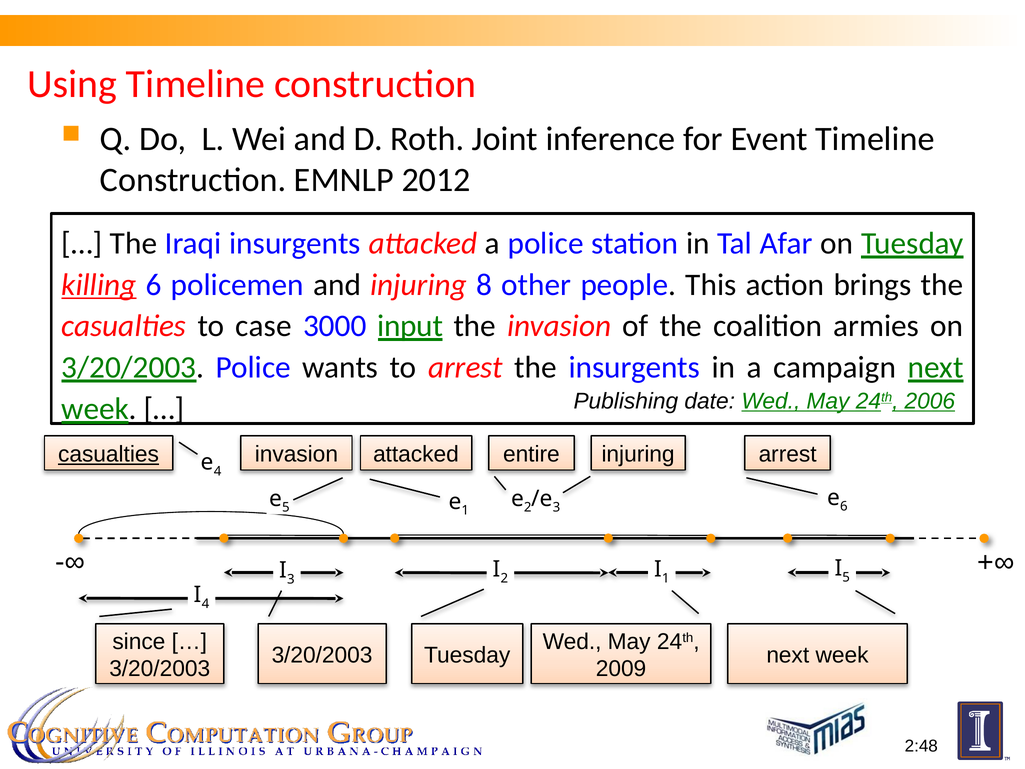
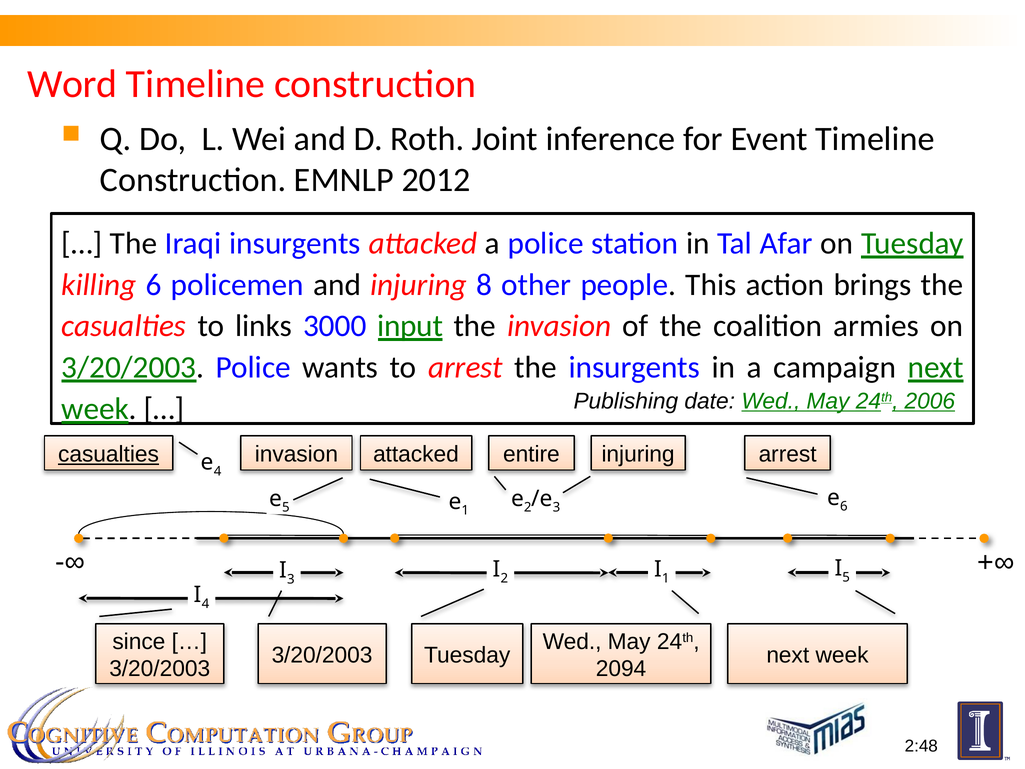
Using: Using -> Word
killing underline: present -> none
case: case -> links
2009: 2009 -> 2094
